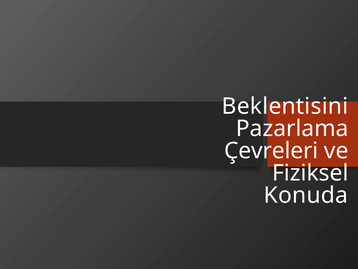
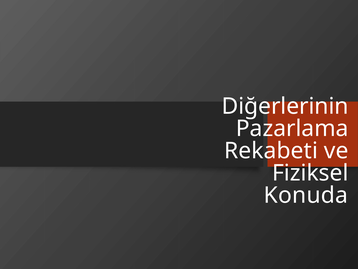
Beklentisini: Beklentisini -> Diğerlerinin
Çevreleri: Çevreleri -> Rekabeti
